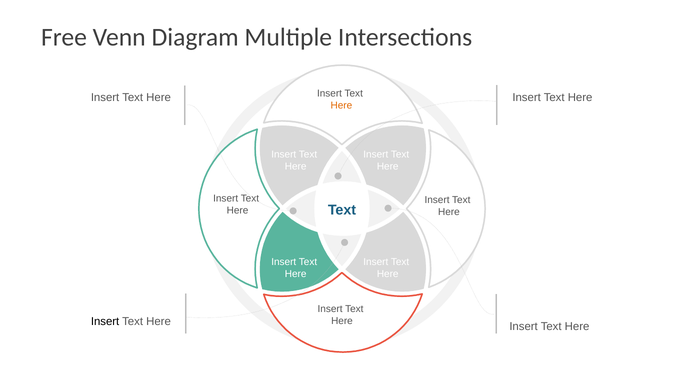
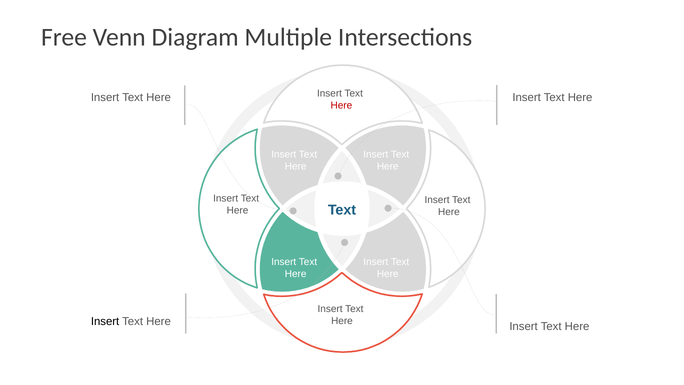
Here at (341, 105) colour: orange -> red
